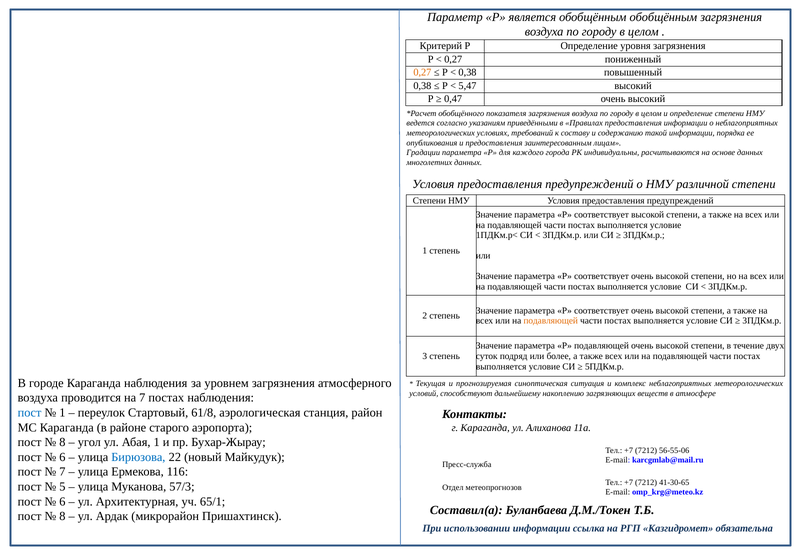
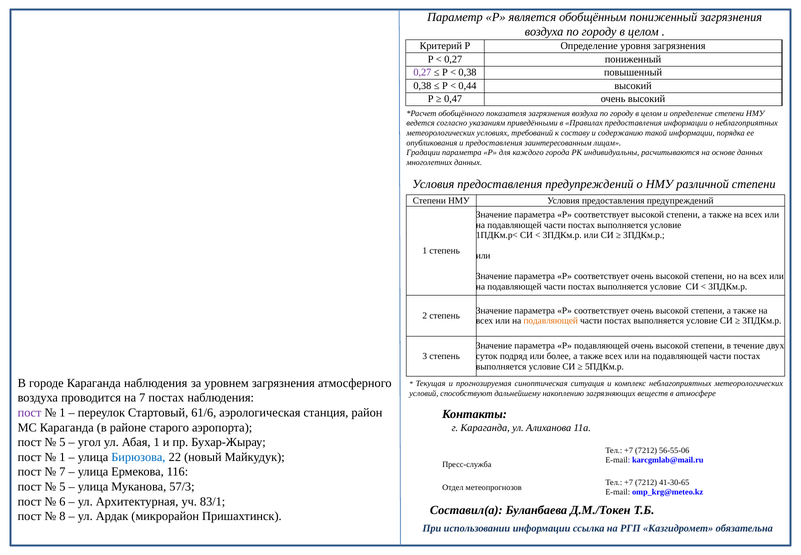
обобщённым обобщённым: обобщённым -> пониженный
0,27 at (422, 72) colour: orange -> purple
5,47: 5,47 -> 0,44
пост at (30, 412) colour: blue -> purple
61/8: 61/8 -> 61/6
8 at (62, 442): 8 -> 5
6 at (62, 457): 6 -> 1
65/1: 65/1 -> 83/1
